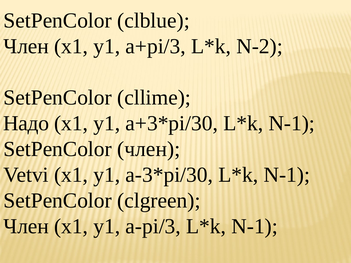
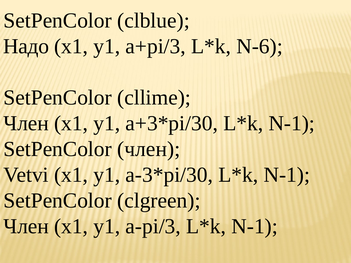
Член at (26, 46): Член -> Надо
N-2: N-2 -> N-6
Надо at (26, 123): Надо -> Член
